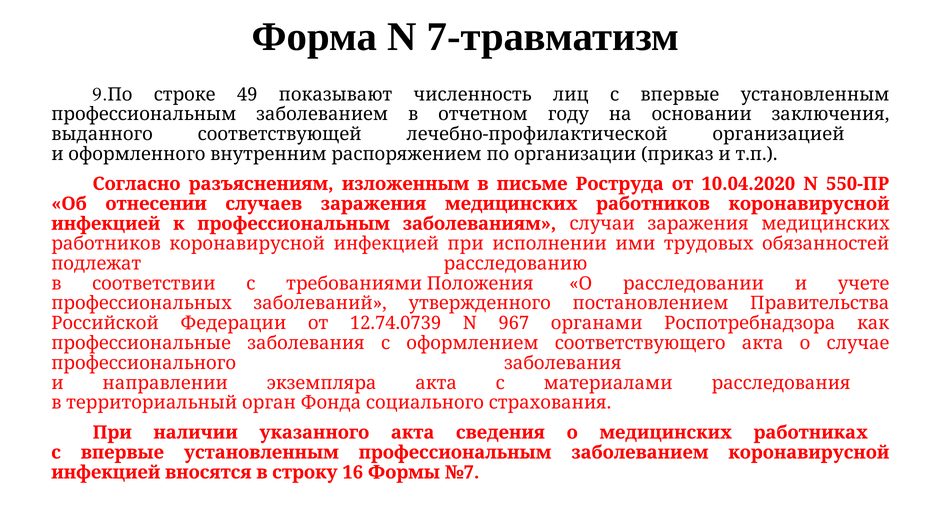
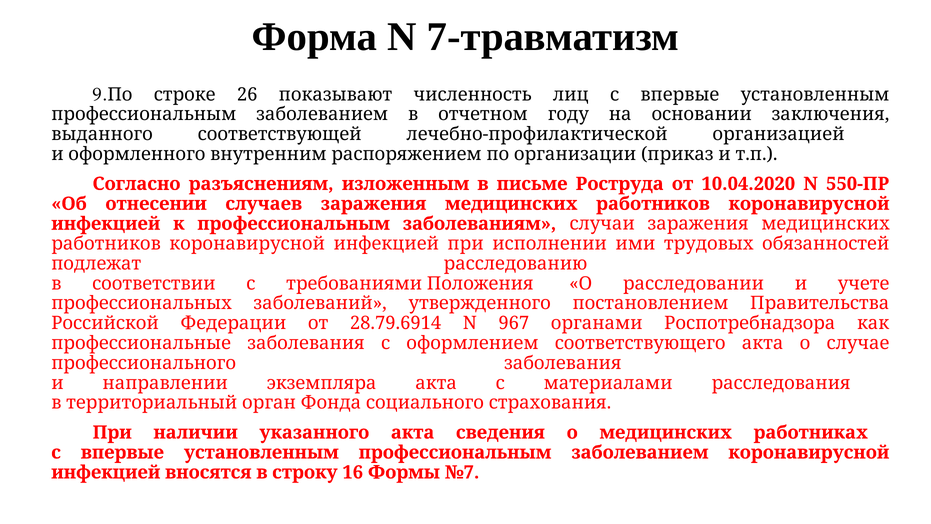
49: 49 -> 26
12.74.0739: 12.74.0739 -> 28.79.6914
